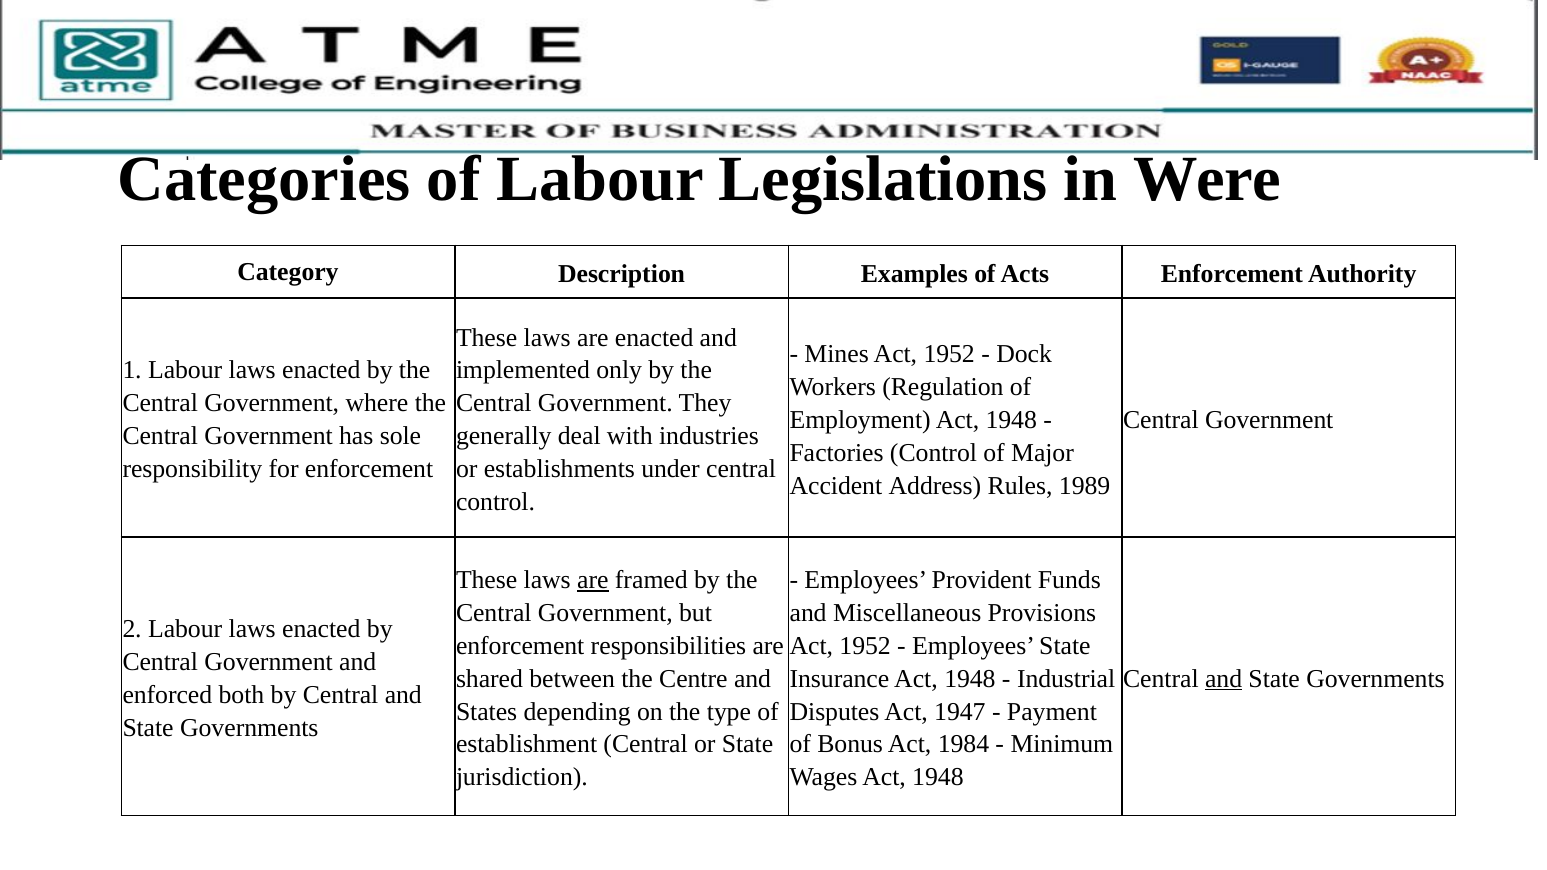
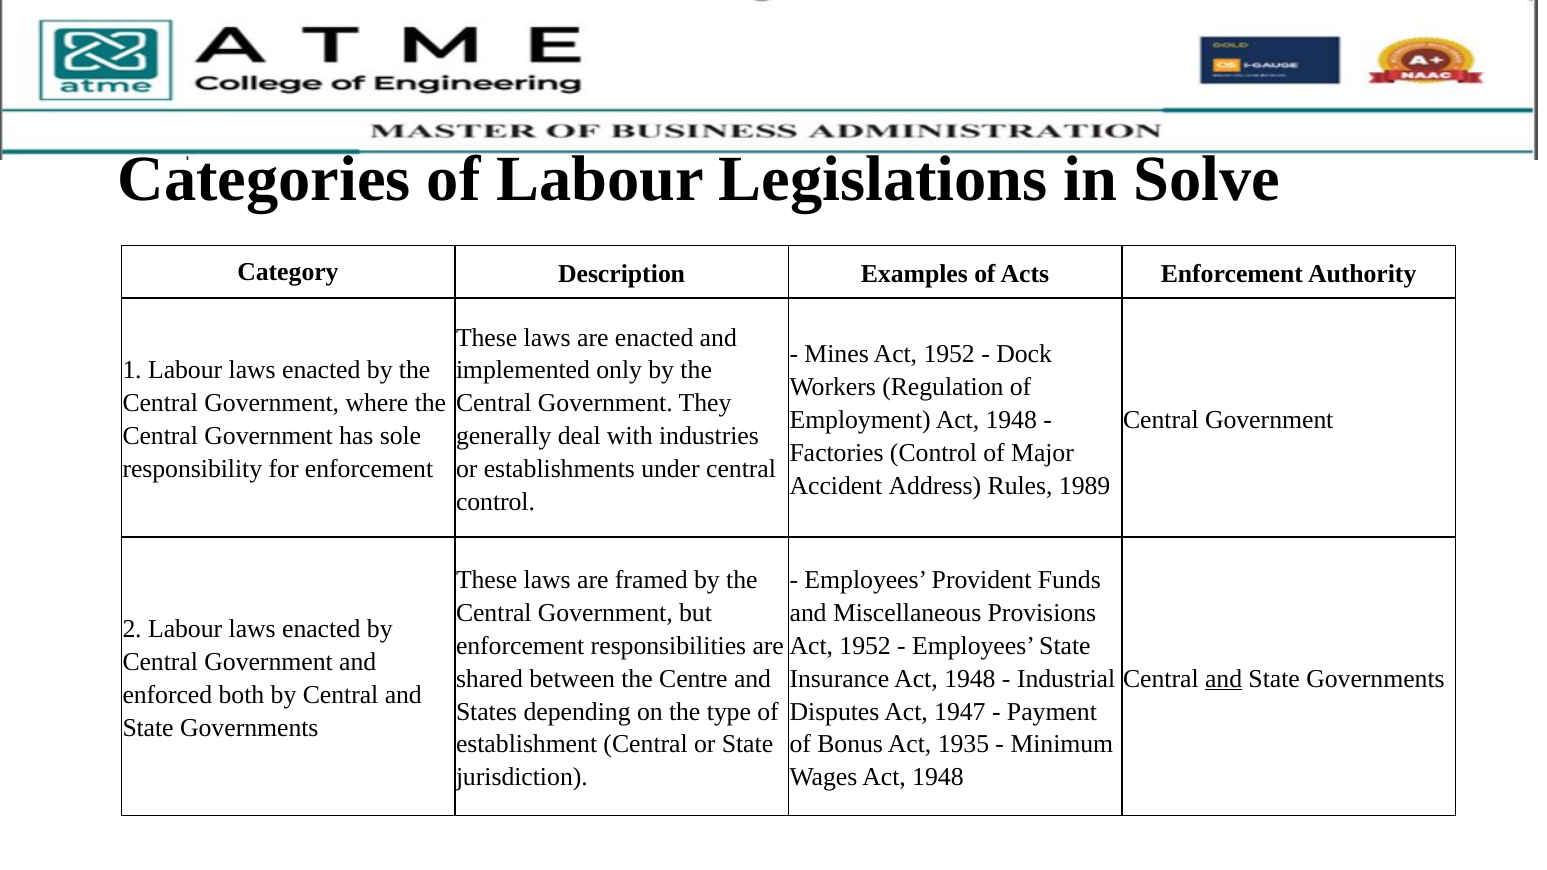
Were: Were -> Solve
are at (593, 580) underline: present -> none
1984: 1984 -> 1935
